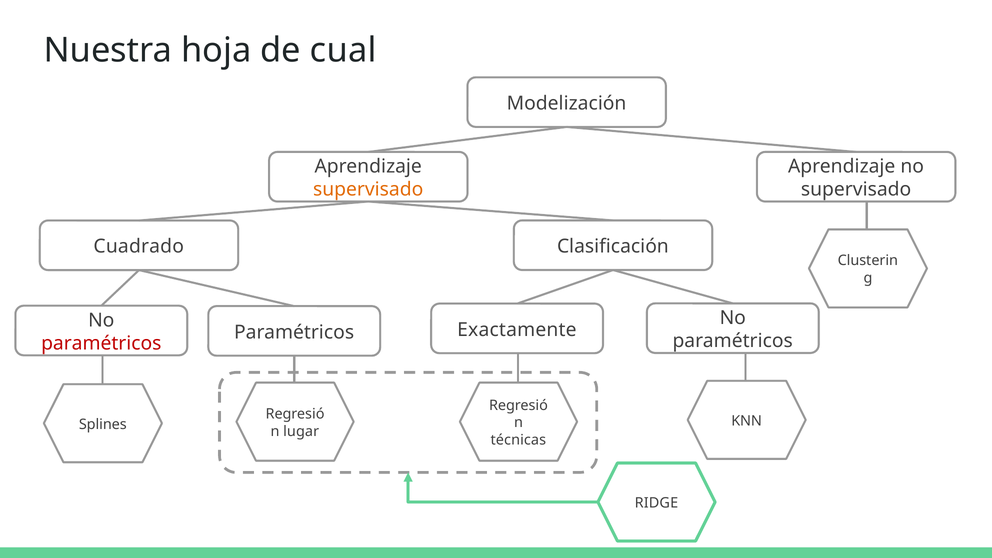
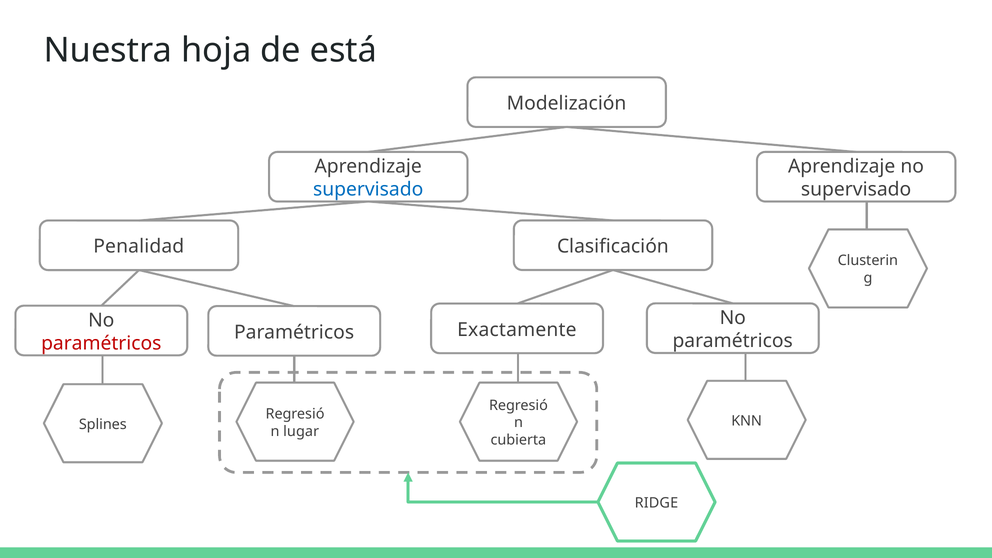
cual: cual -> está
supervisado at (368, 190) colour: orange -> blue
Cuadrado: Cuadrado -> Penalidad
técnicas: técnicas -> cubierta
